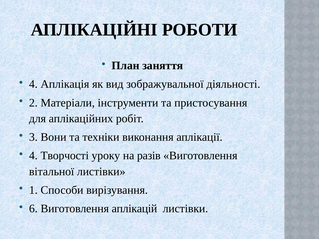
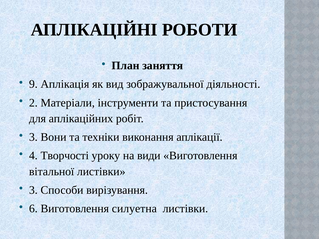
4 at (33, 84): 4 -> 9
разів: разів -> види
1 at (33, 190): 1 -> 3
аплікацій: аплікацій -> силуетна
